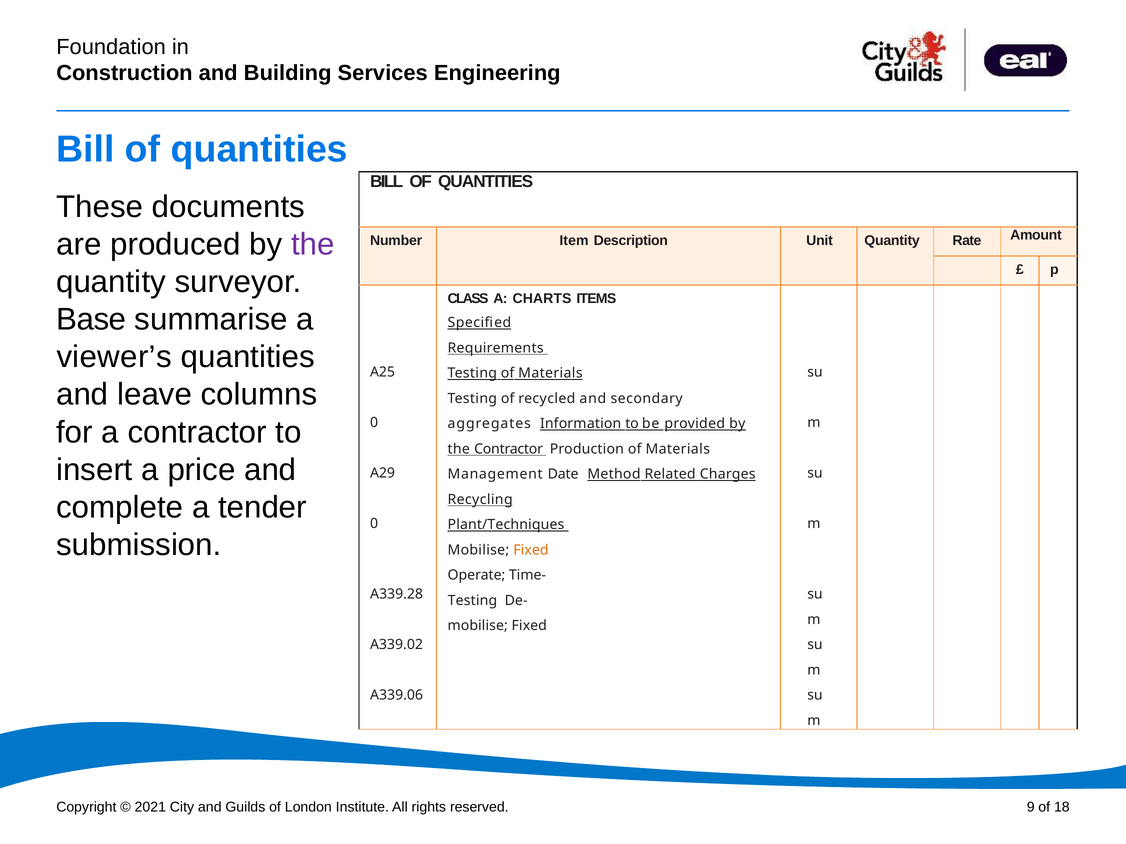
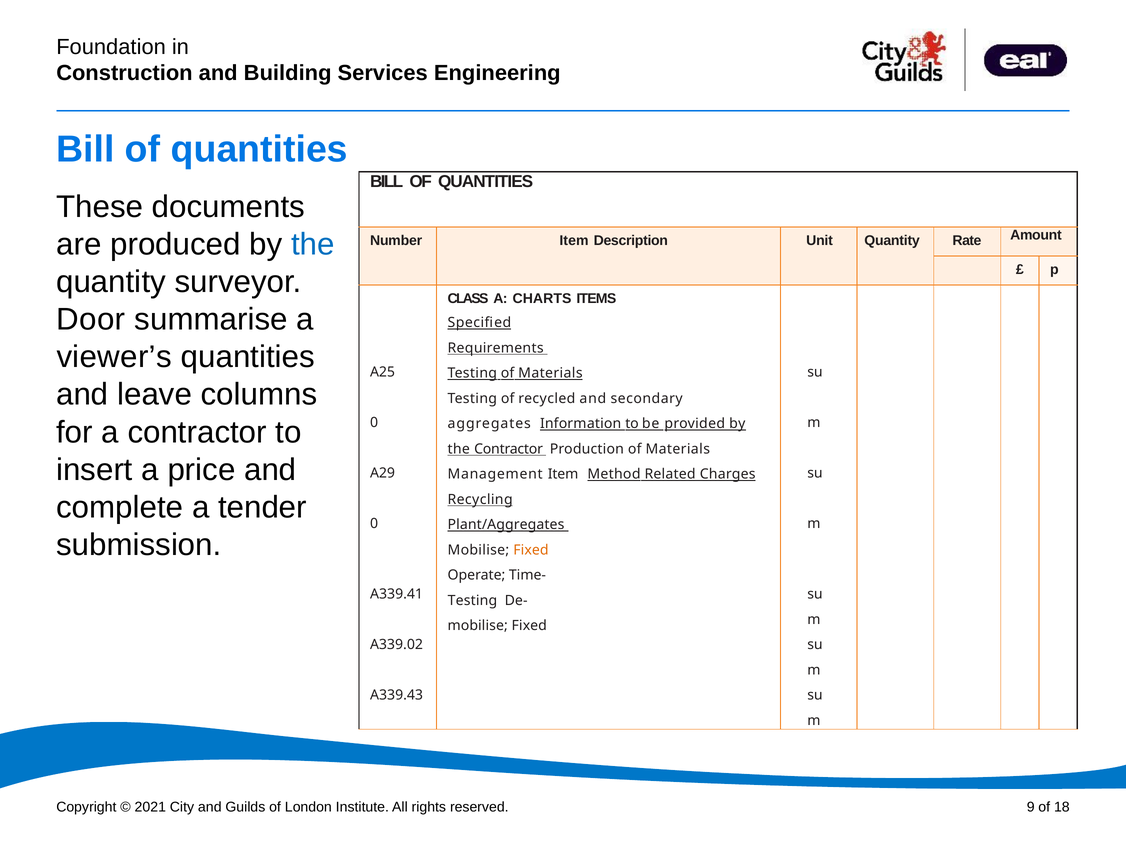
the at (313, 245) colour: purple -> blue
Base: Base -> Door
Management Date: Date -> Item
Plant/Techniques: Plant/Techniques -> Plant/Aggregates
A339.28: A339.28 -> A339.41
A339.06: A339.06 -> A339.43
